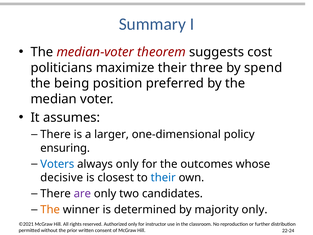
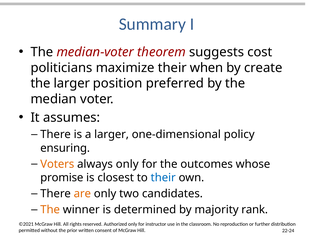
three: three -> when
spend: spend -> create
the being: being -> larger
Voters colour: blue -> orange
decisive: decisive -> promise
are colour: purple -> orange
majority only: only -> rank
